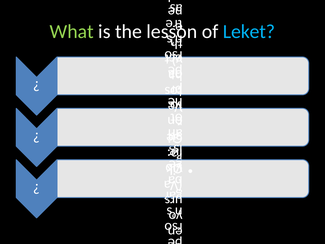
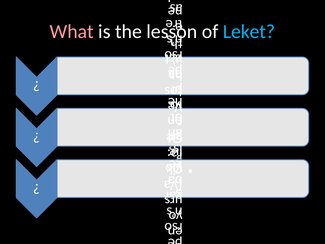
What colour: light green -> pink
